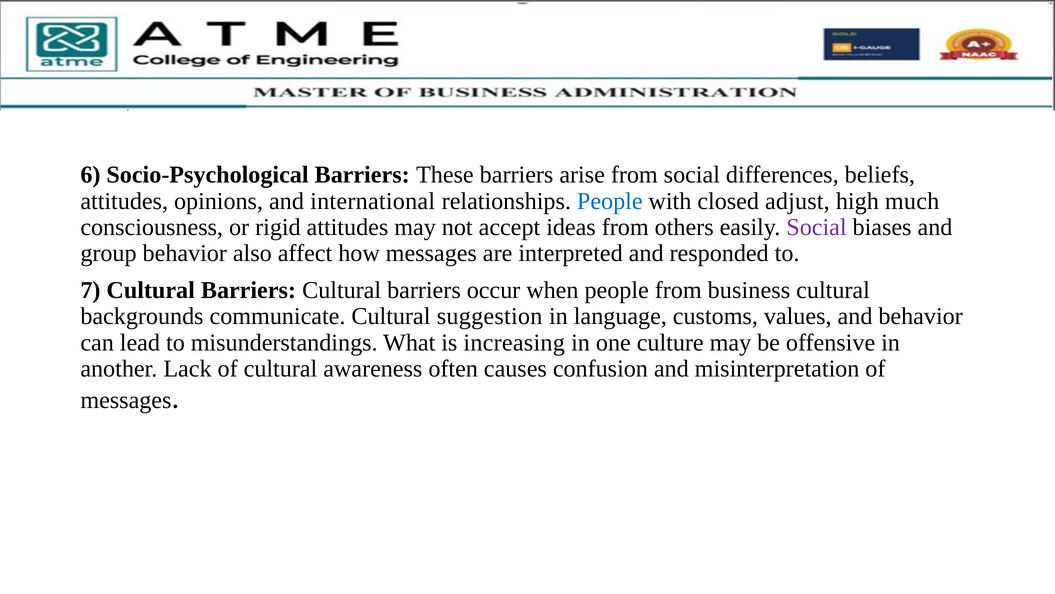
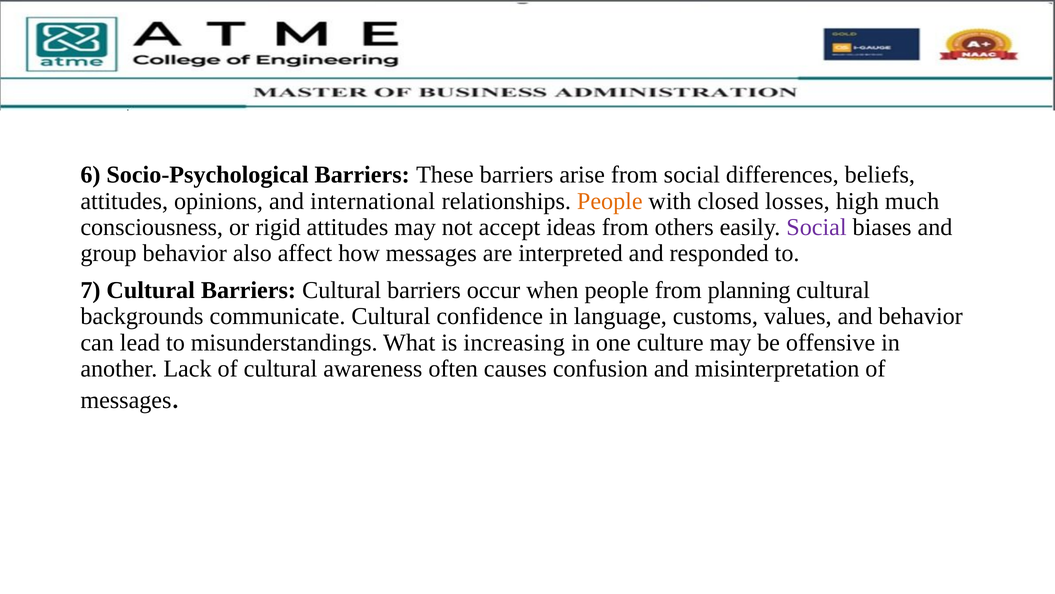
People at (610, 201) colour: blue -> orange
adjust: adjust -> losses
business: business -> planning
suggestion: suggestion -> confidence
